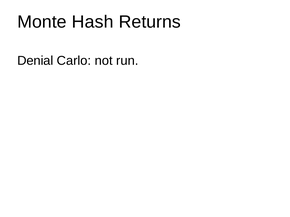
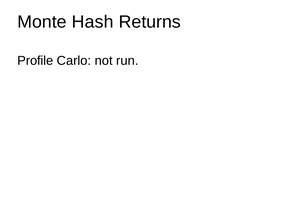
Denial: Denial -> Profile
